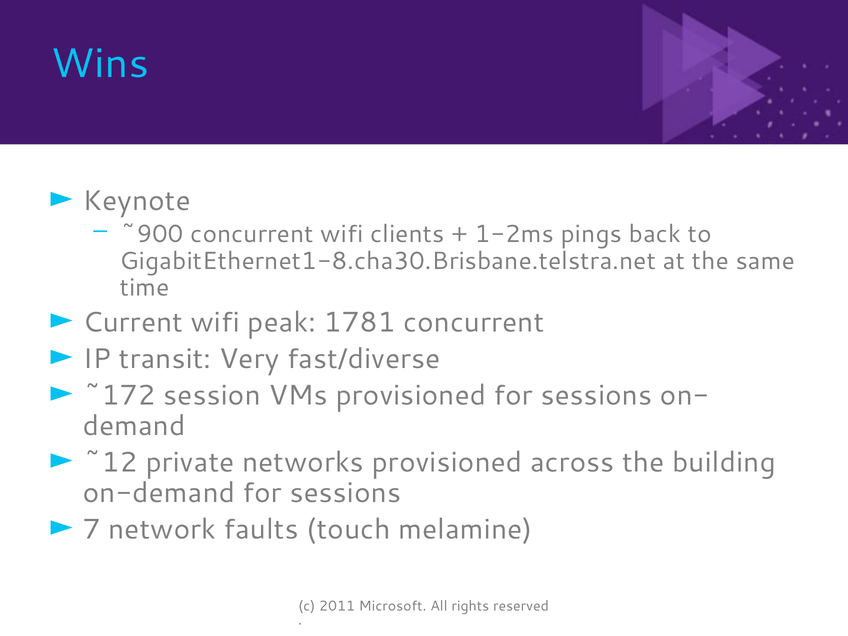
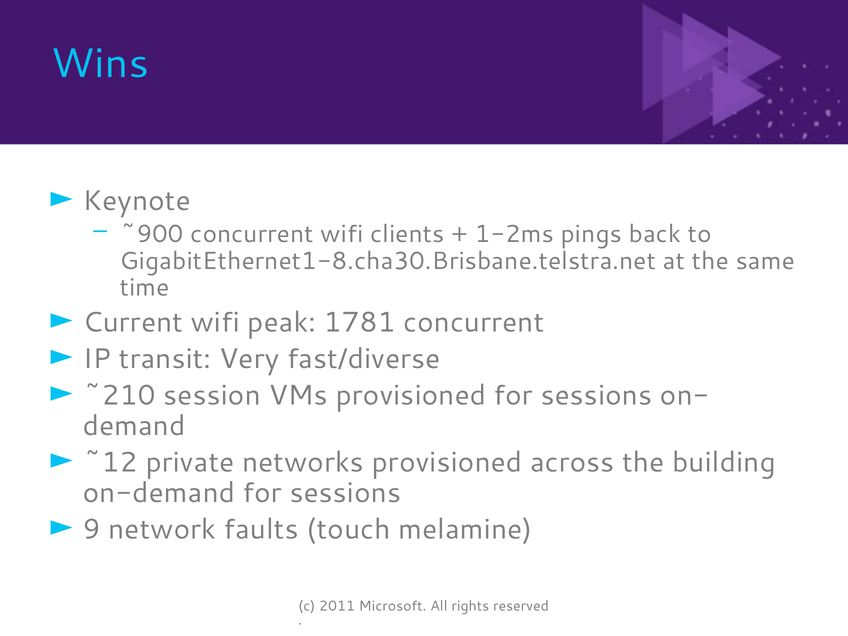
~172: ~172 -> ~210
7: 7 -> 9
